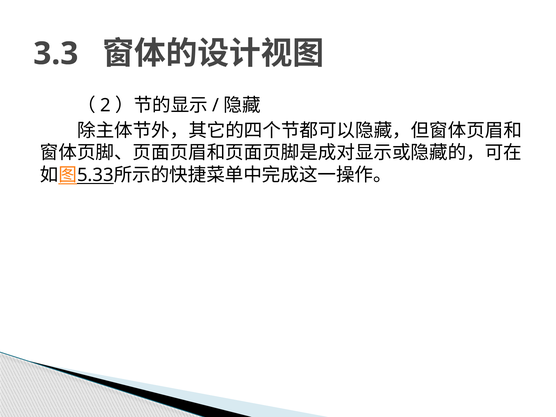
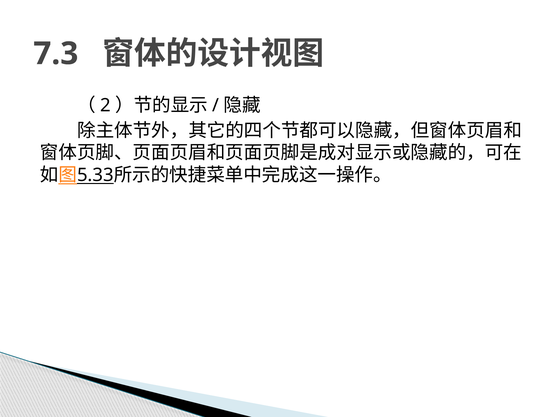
3.3: 3.3 -> 7.3
